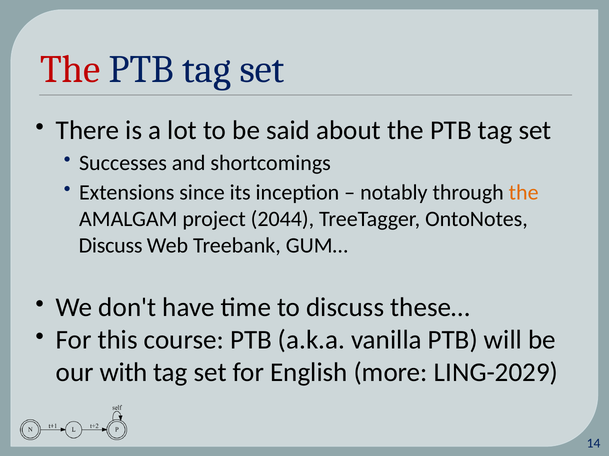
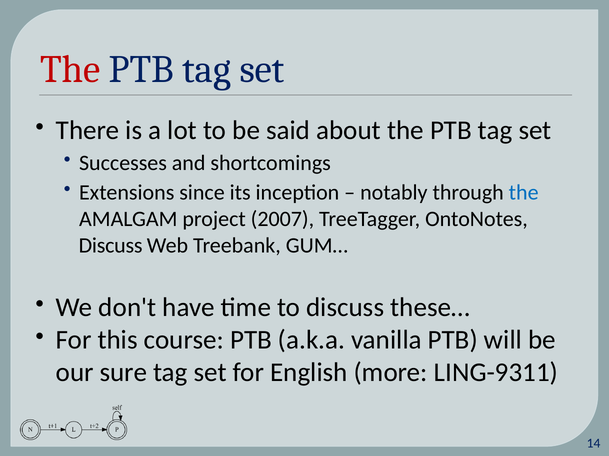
the at (524, 193) colour: orange -> blue
2044: 2044 -> 2007
with: with -> sure
LING-2029: LING-2029 -> LING-9311
